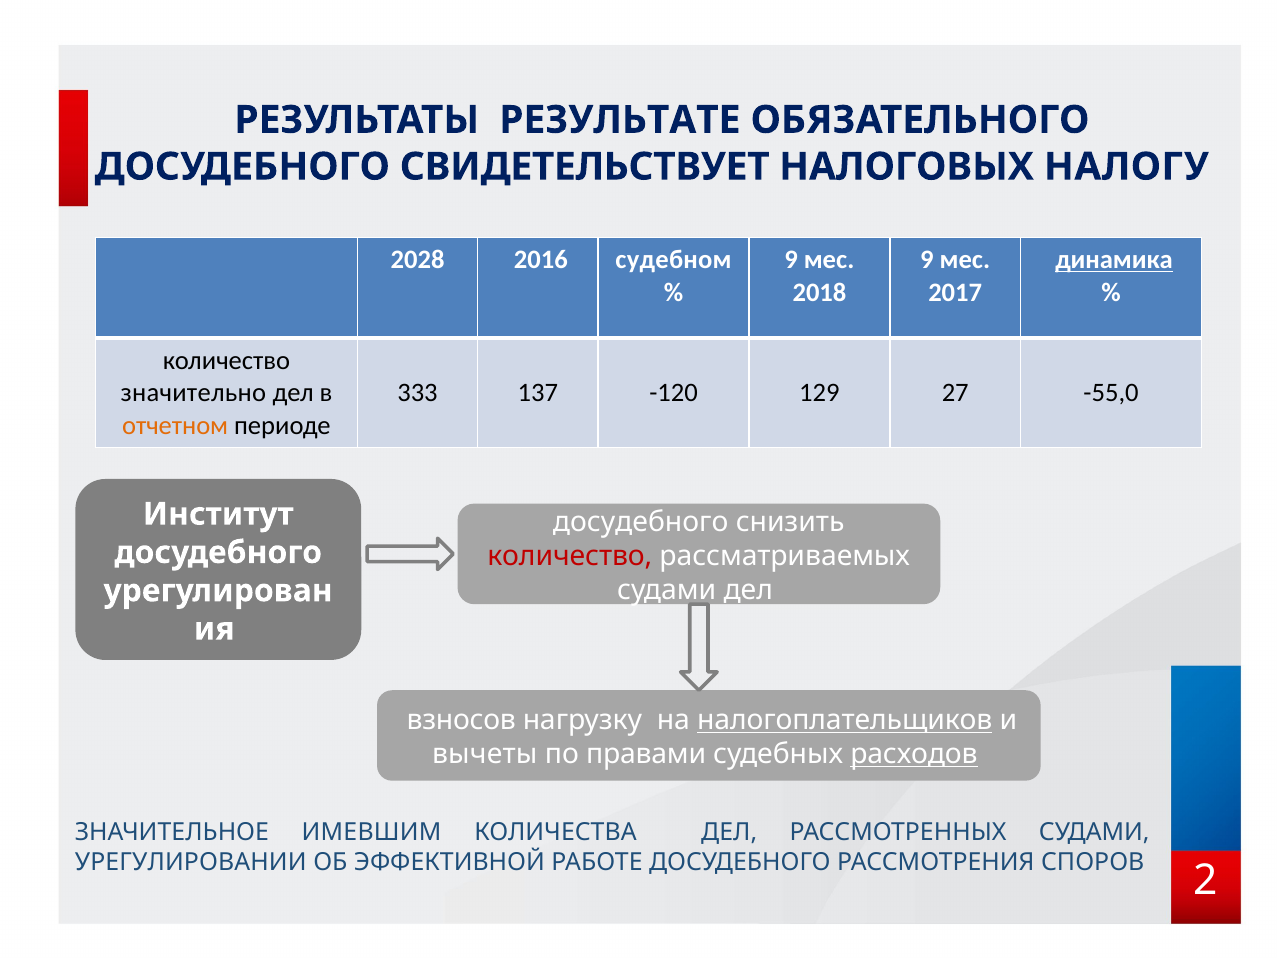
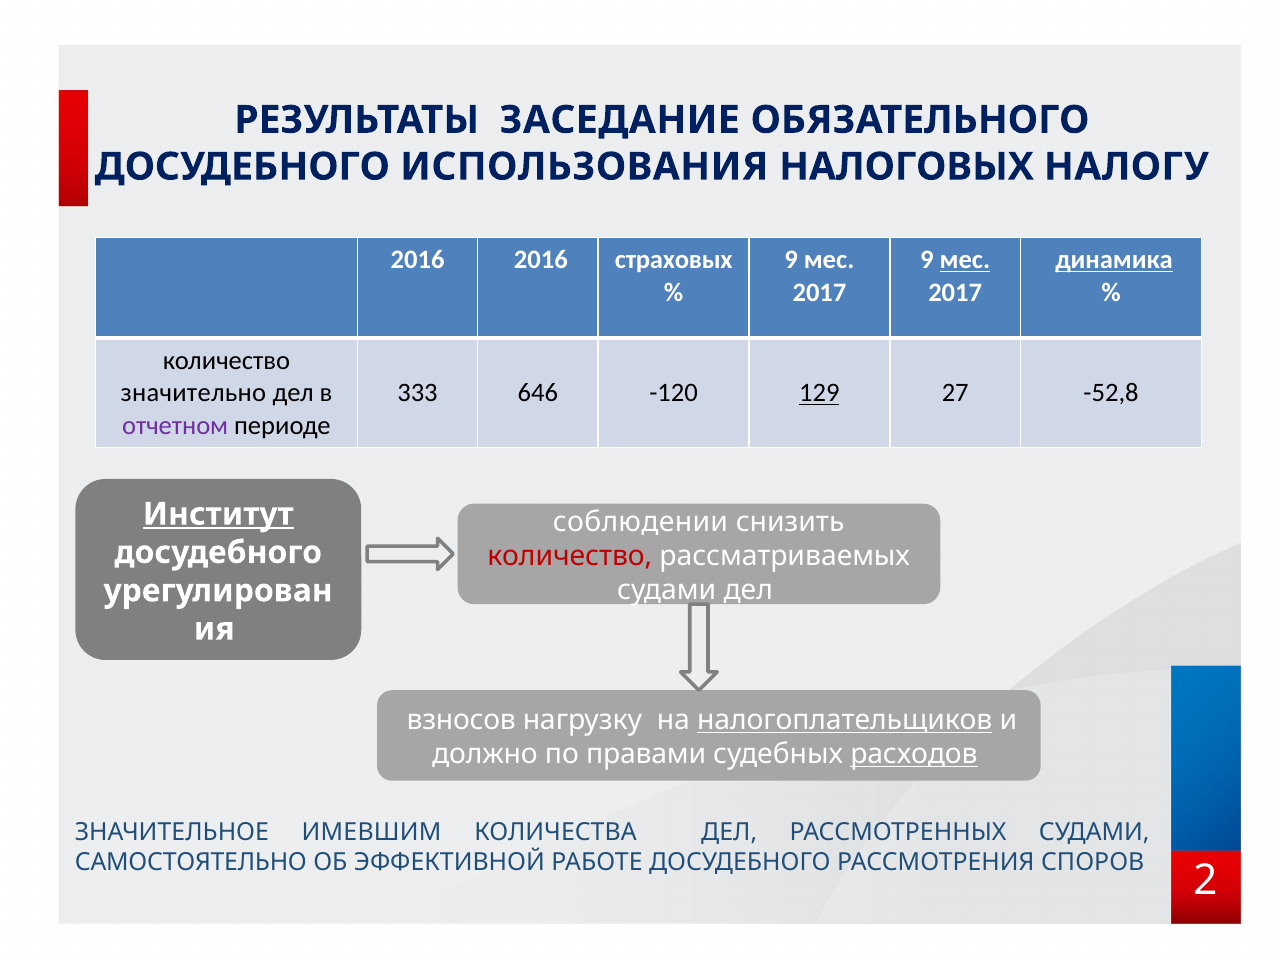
РЕЗУЛЬТАТЕ: РЕЗУЛЬТАТЕ -> ЗАСЕДАНИЕ
СВИДЕТЕЛЬСТВУЕТ: СВИДЕТЕЛЬСТВУЕТ -> ИСПОЛЬЗОВАНИЯ
2028 at (418, 260): 2028 -> 2016
судебном: судебном -> страховых
мес at (965, 260) underline: none -> present
2018 at (819, 292): 2018 -> 2017
137: 137 -> 646
129 underline: none -> present
-55,0: -55,0 -> -52,8
отчетном colour: orange -> purple
Институт underline: none -> present
досудебного at (641, 522): досудебного -> соблюдении
вычеты: вычеты -> должно
УРЕГУЛИРОВАНИИ: УРЕГУЛИРОВАНИИ -> САМОСТОЯТЕЛЬНО
